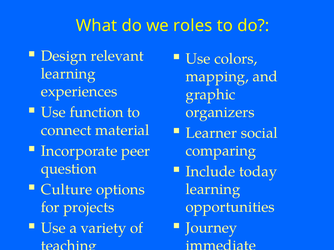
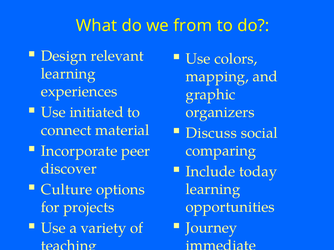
roles: roles -> from
function: function -> initiated
Learner: Learner -> Discuss
question: question -> discover
